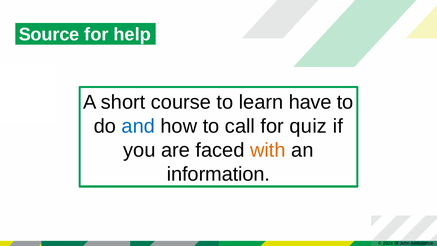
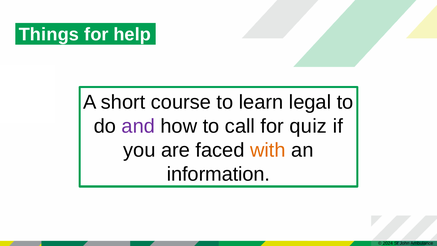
Source: Source -> Things
have: have -> legal
and colour: blue -> purple
